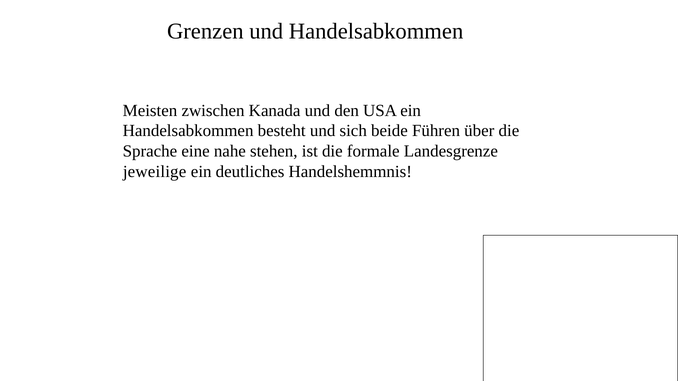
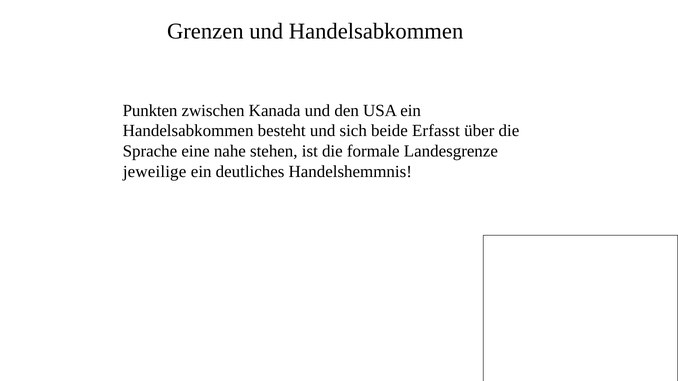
Meisten: Meisten -> Punkten
Führen: Führen -> Erfasst
